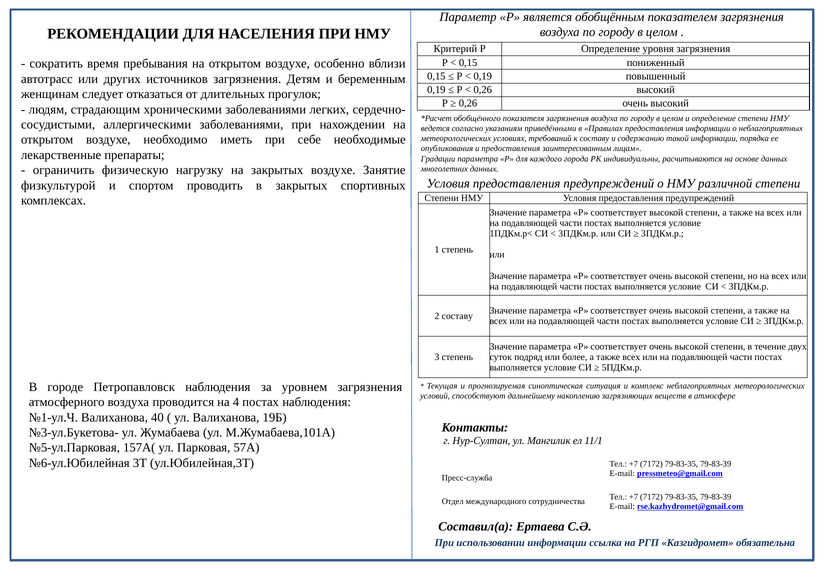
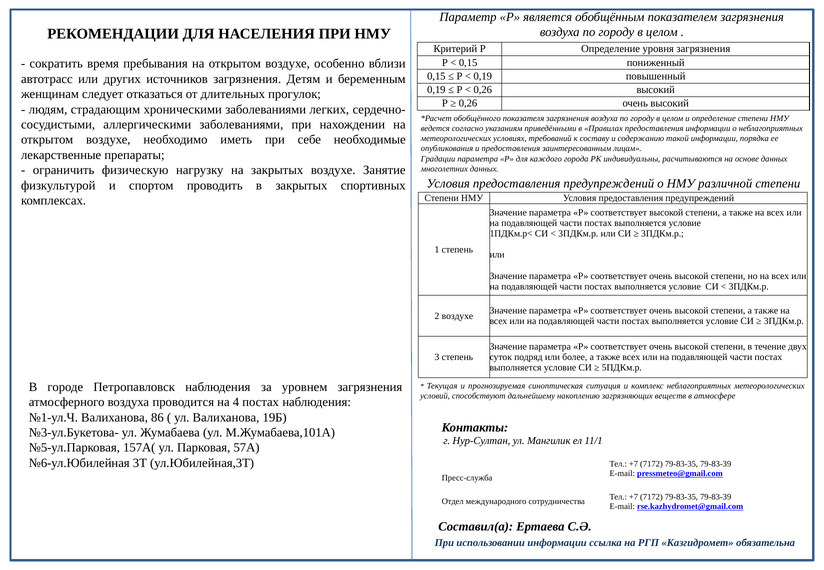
2 составу: составу -> воздухе
40: 40 -> 86
